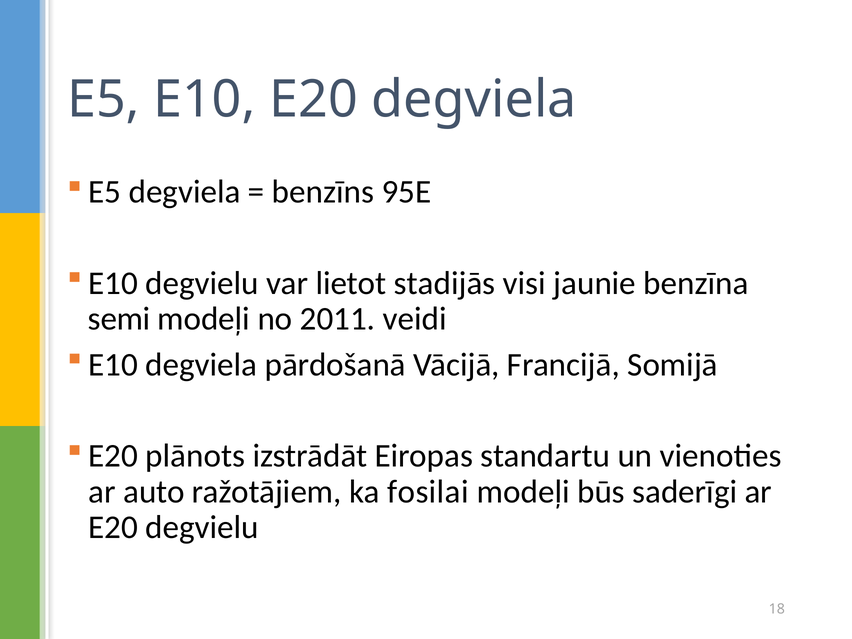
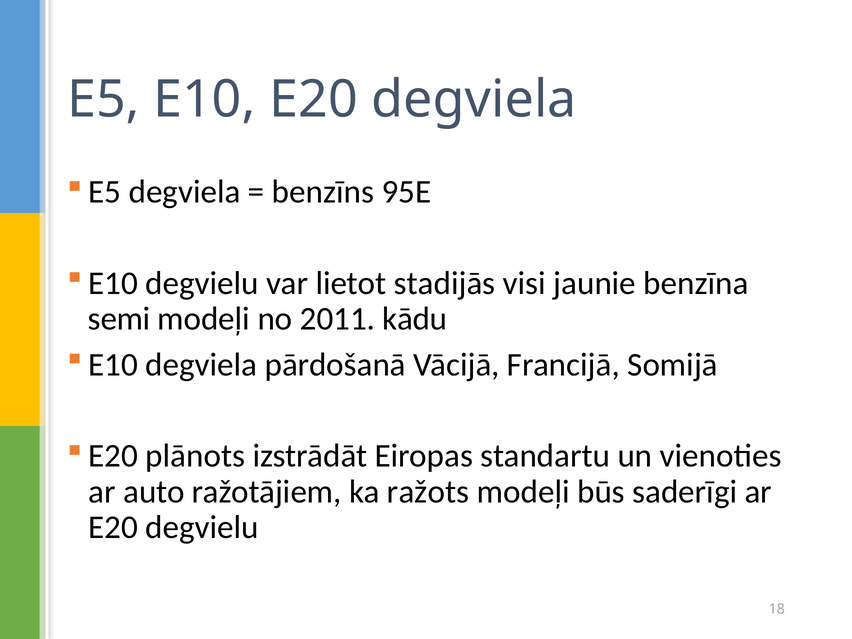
veidi: veidi -> kādu
fosilai: fosilai -> ražots
